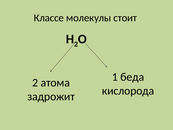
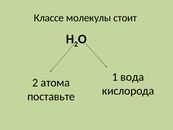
беда: беда -> вода
задрожит: задрожит -> поставьте
